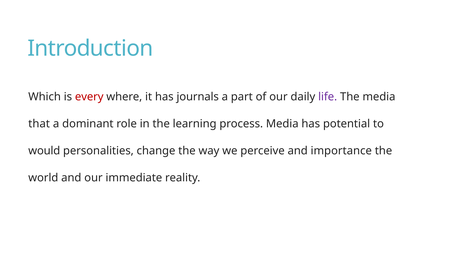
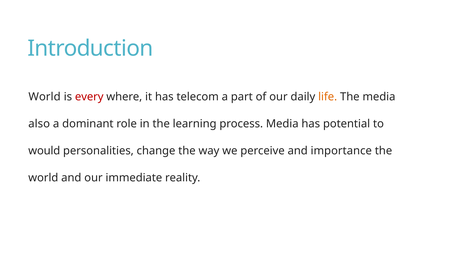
Which at (45, 97): Which -> World
journals: journals -> telecom
life colour: purple -> orange
that: that -> also
